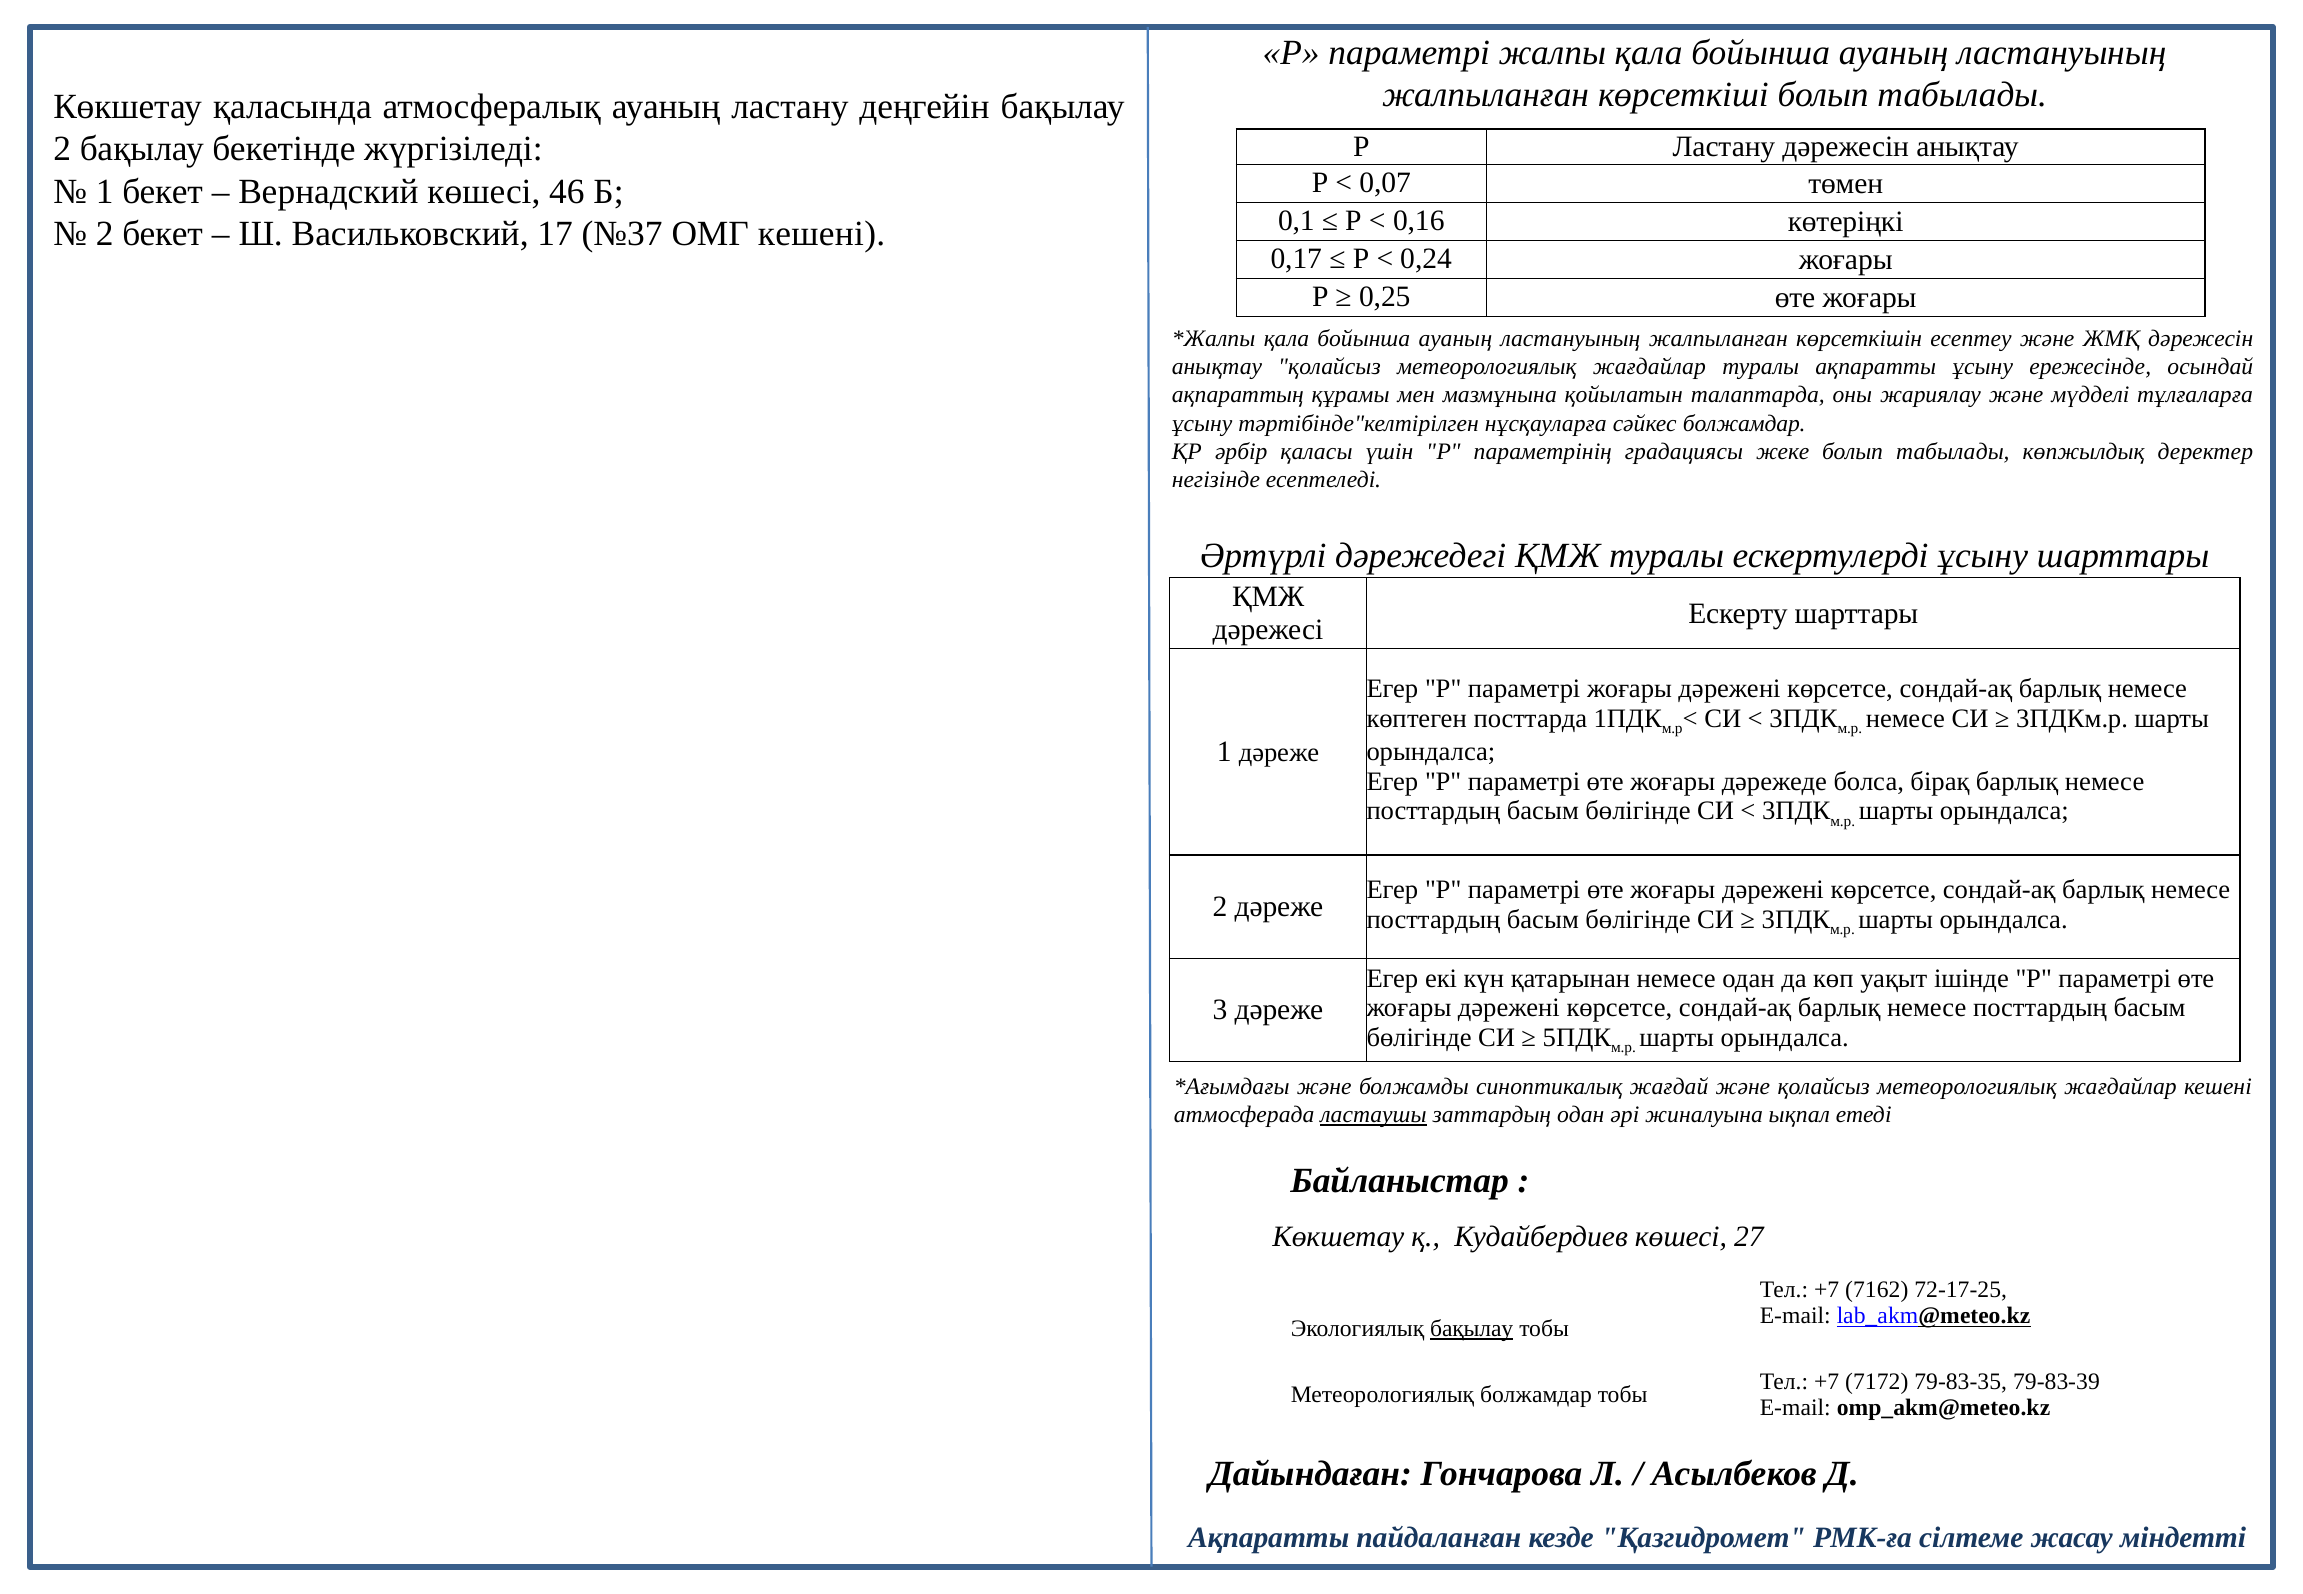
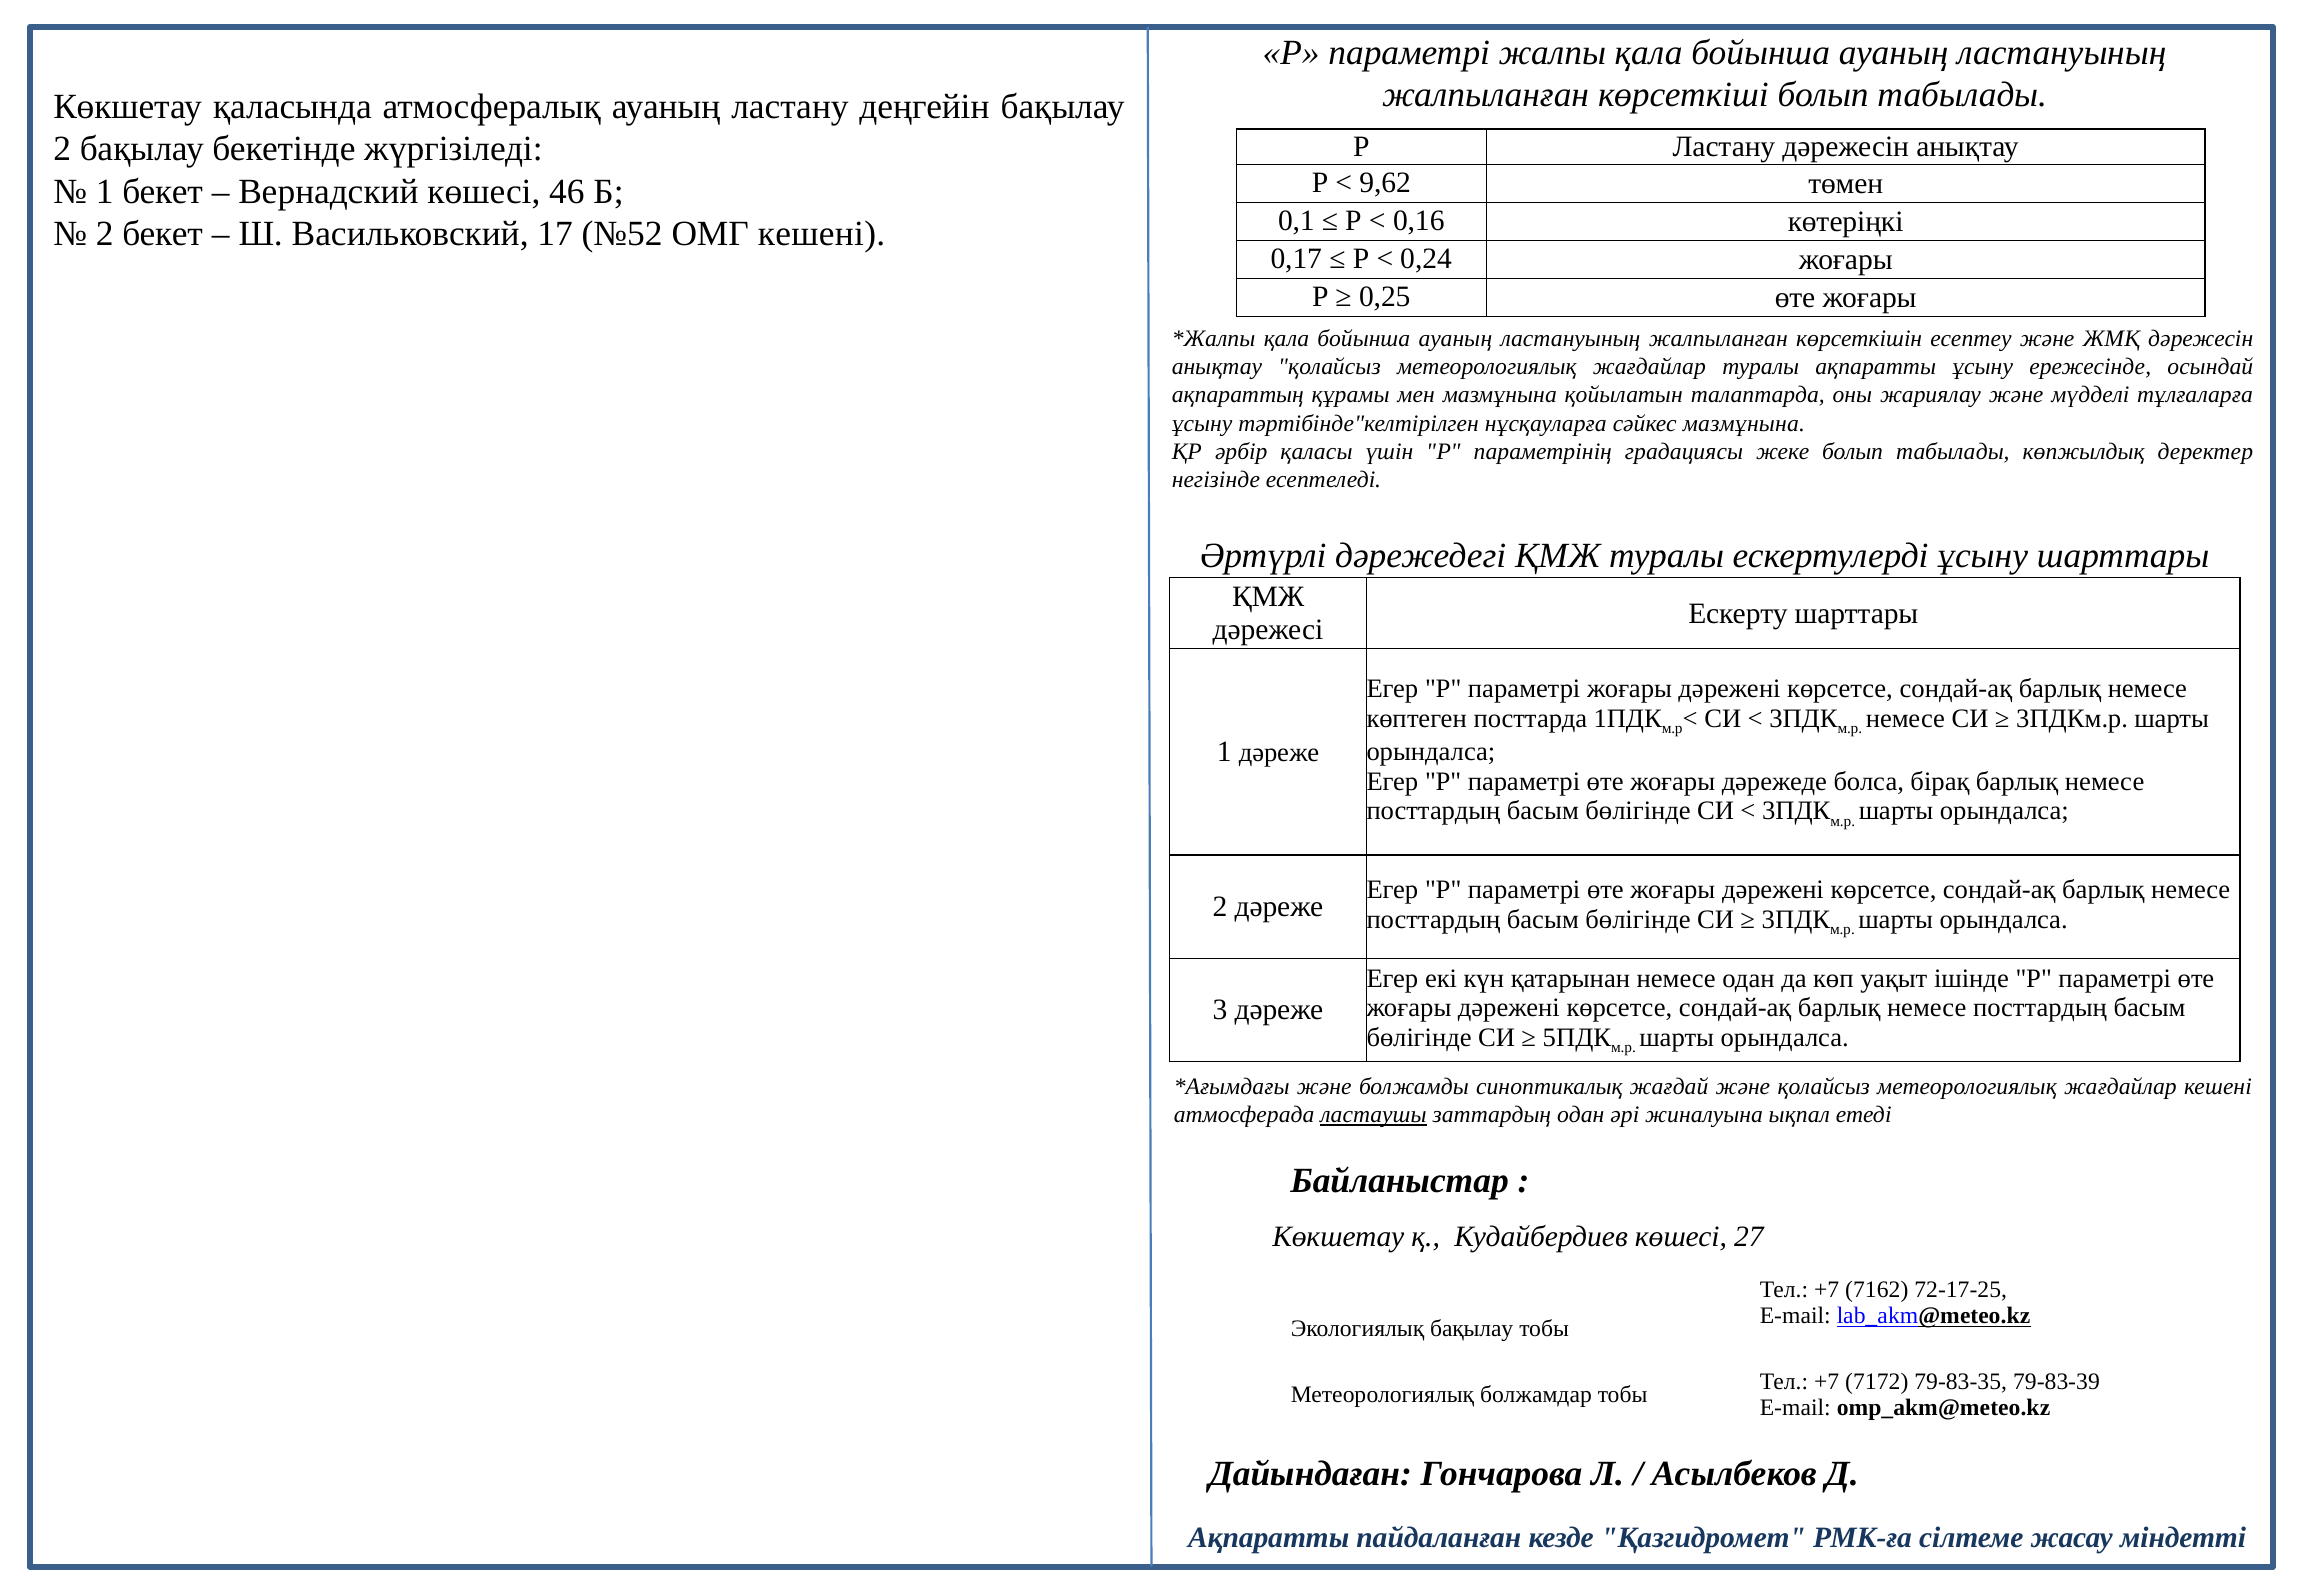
0,07: 0,07 -> 9,62
№37: №37 -> №52
сәйкес болжамдар: болжамдар -> мазмұнына
бақылау at (1472, 1329) underline: present -> none
